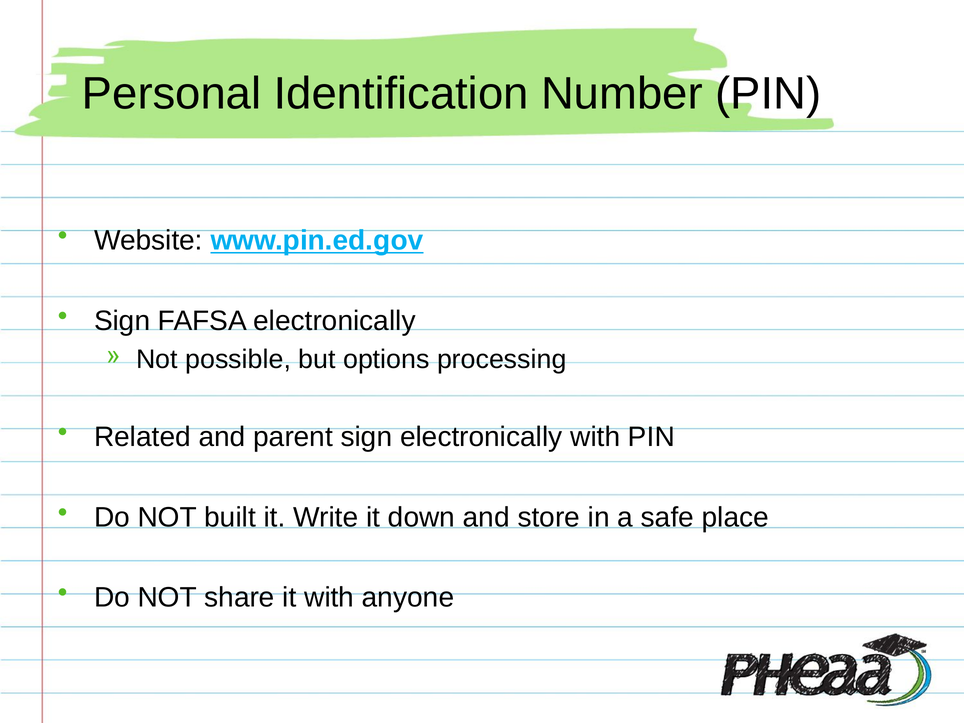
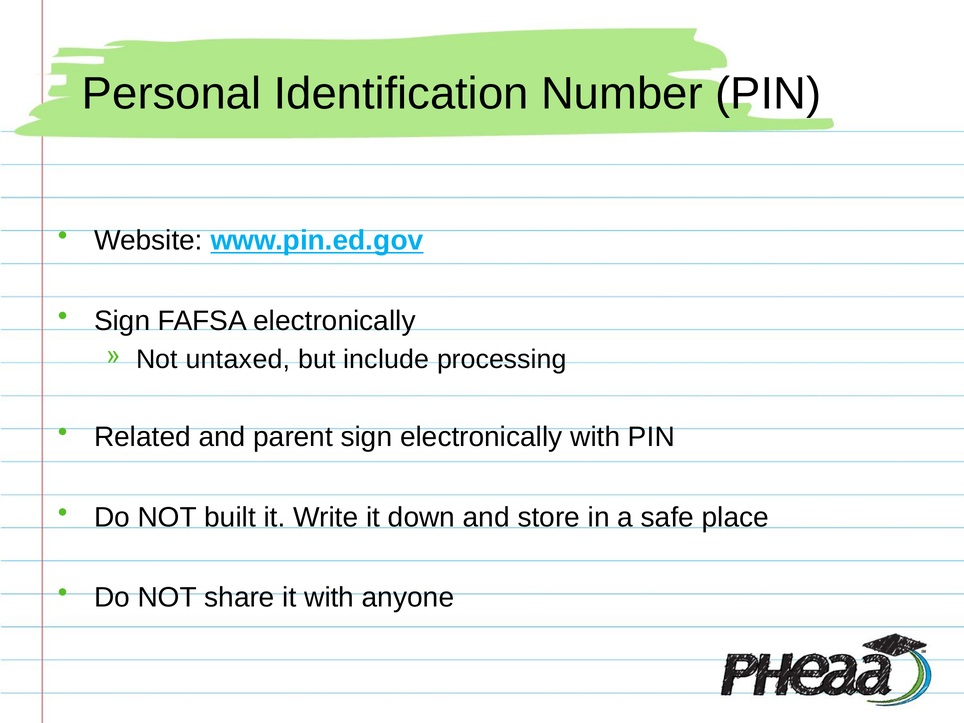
possible: possible -> untaxed
options: options -> include
